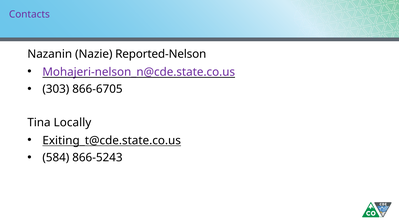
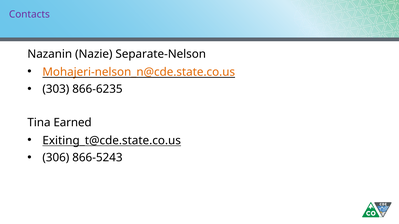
Reported-Nelson: Reported-Nelson -> Separate-Nelson
Mohajeri-nelson_n@cde.state.co.us colour: purple -> orange
866-6705: 866-6705 -> 866-6235
Locally: Locally -> Earned
584: 584 -> 306
